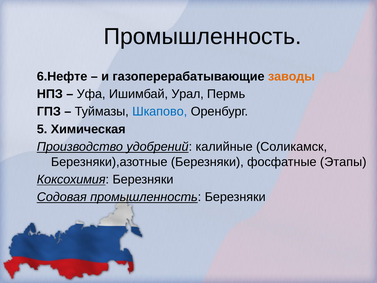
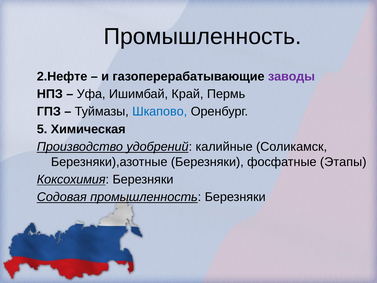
6.Нефте: 6.Нефте -> 2.Нефте
заводы colour: orange -> purple
Урал: Урал -> Край
